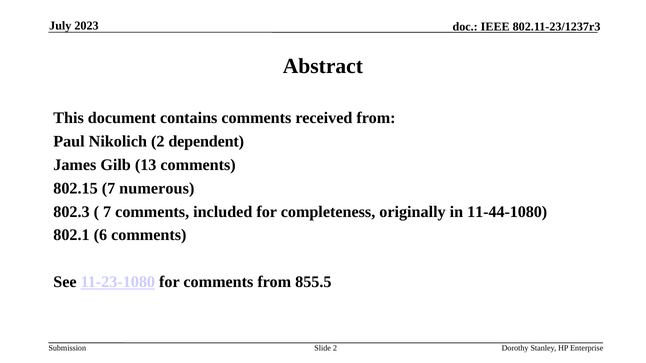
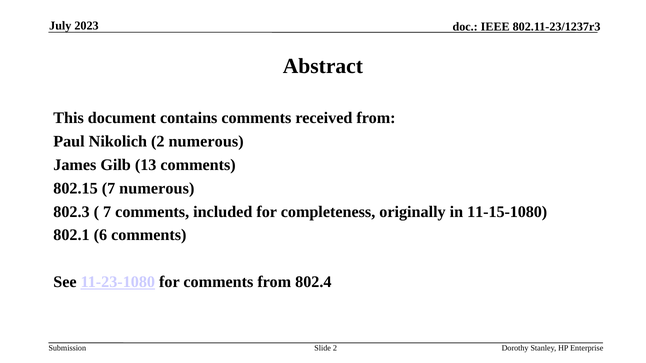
2 dependent: dependent -> numerous
11-44-1080: 11-44-1080 -> 11-15-1080
855.5: 855.5 -> 802.4
